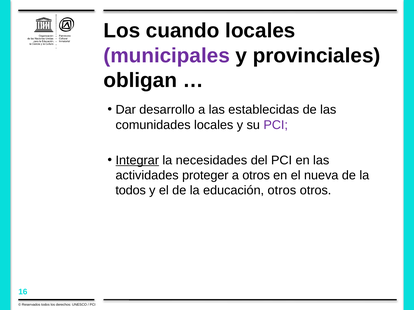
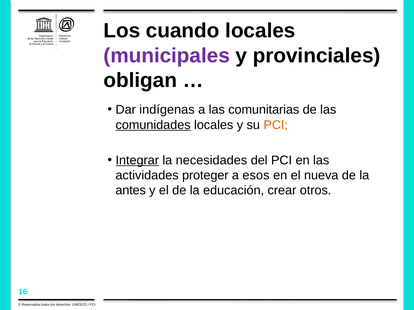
desarrollo: desarrollo -> indígenas
establecidas: establecidas -> comunitarias
comunidades underline: none -> present
PCI at (276, 125) colour: purple -> orange
a otros: otros -> esos
todos at (131, 191): todos -> antes
educación otros: otros -> crear
